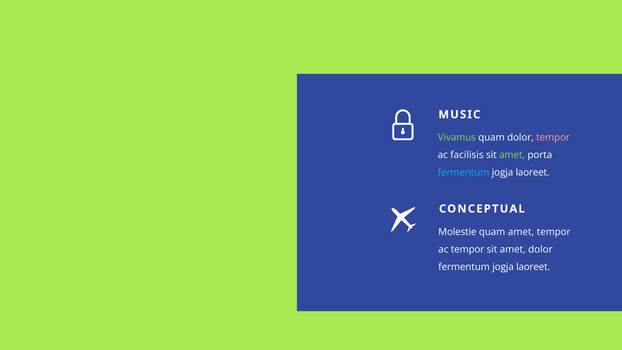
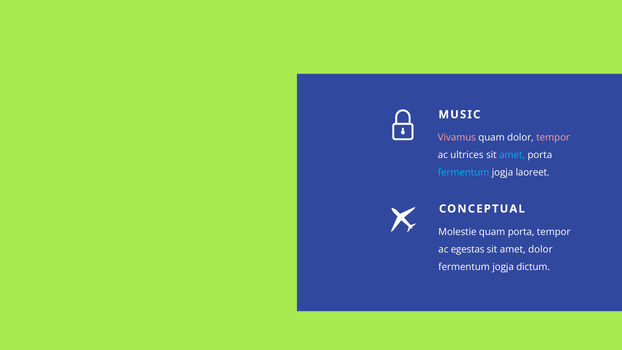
Vivamus colour: light green -> pink
facilisis: facilisis -> ultrices
amet at (512, 155) colour: light green -> light blue
quam amet: amet -> porta
ac tempor: tempor -> egestas
laoreet at (533, 267): laoreet -> dictum
